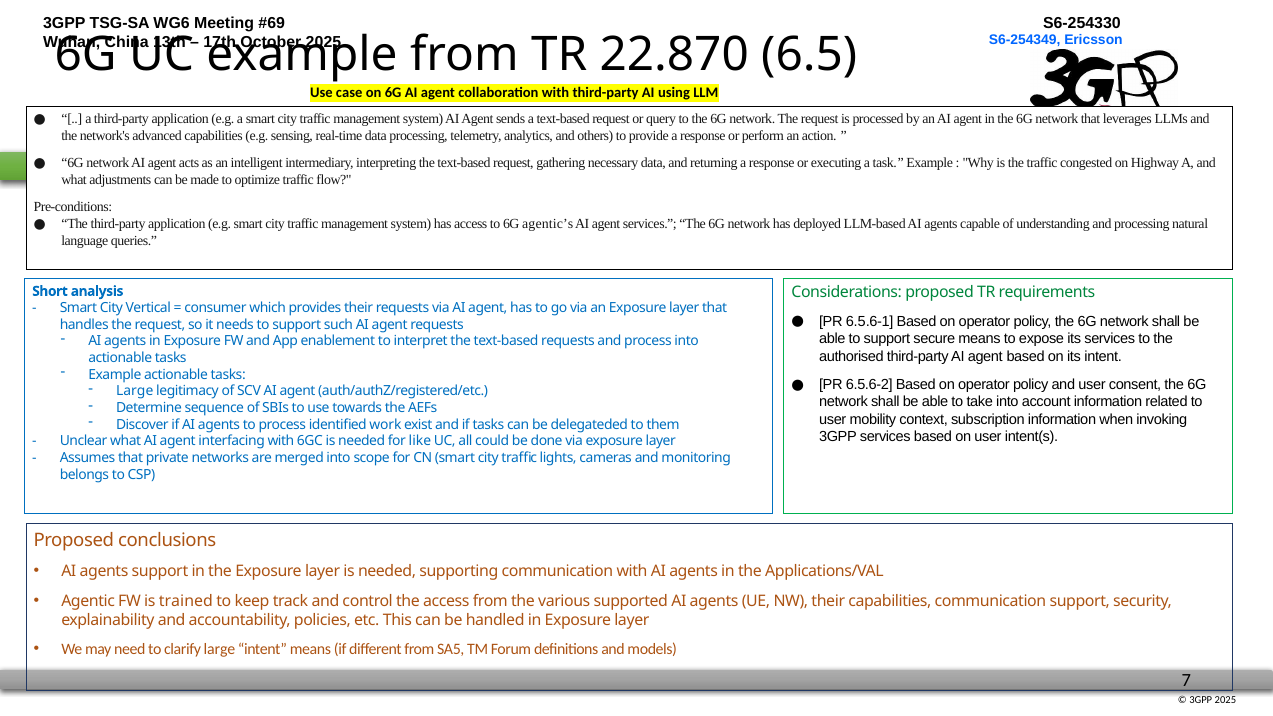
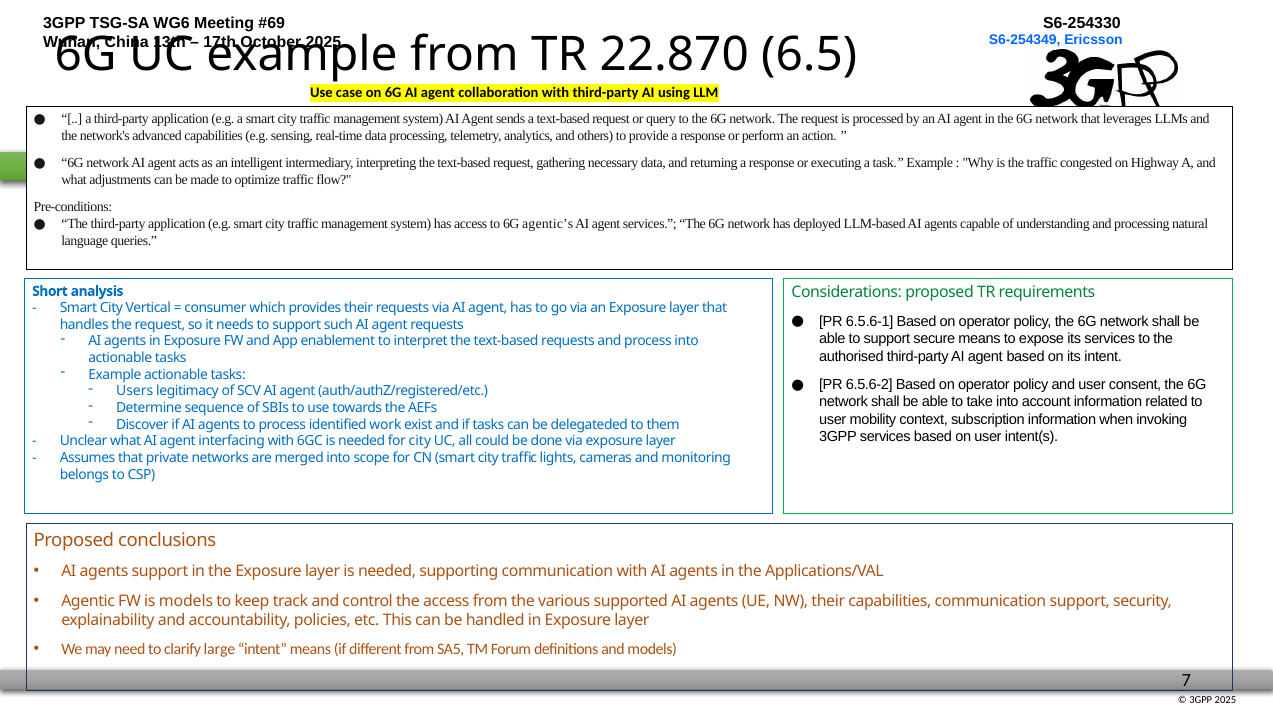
Large at (135, 391): Large -> Users
for like: like -> city
is trained: trained -> models
